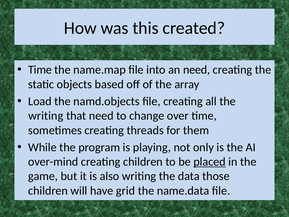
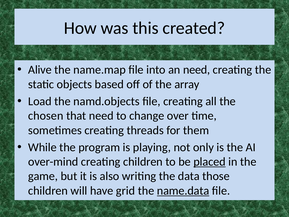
Time at (40, 70): Time -> Alive
writing at (46, 116): writing -> chosen
name.data underline: none -> present
